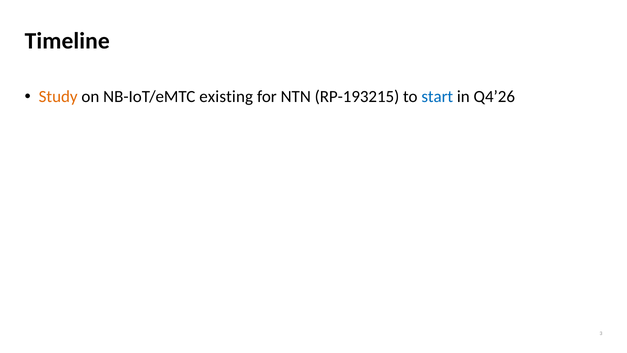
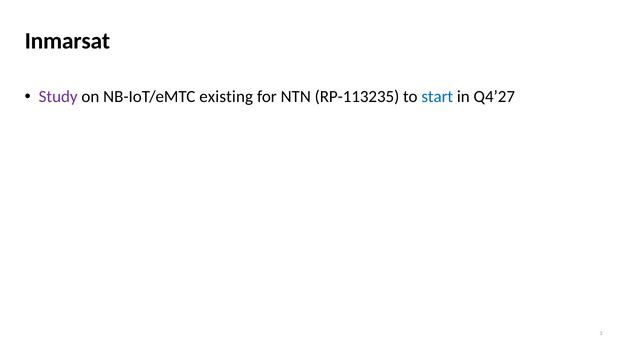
Timeline: Timeline -> Inmarsat
Study colour: orange -> purple
RP-193215: RP-193215 -> RP-113235
Q4’26: Q4’26 -> Q4’27
